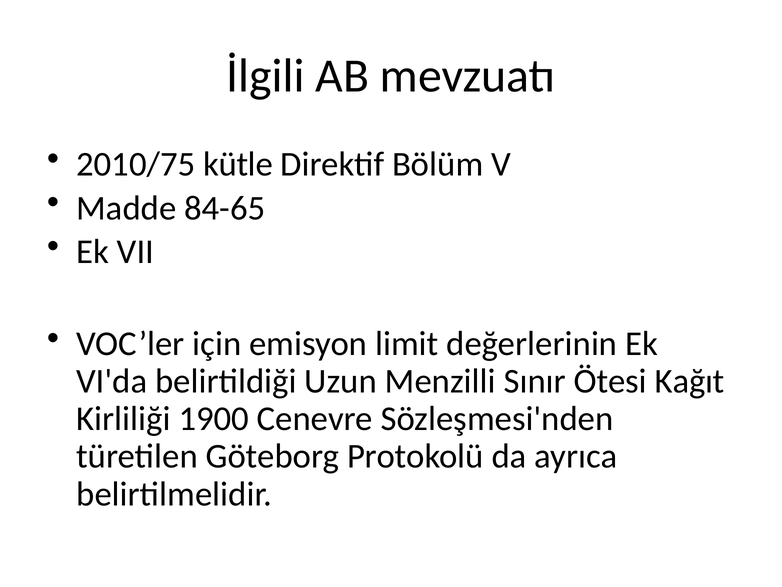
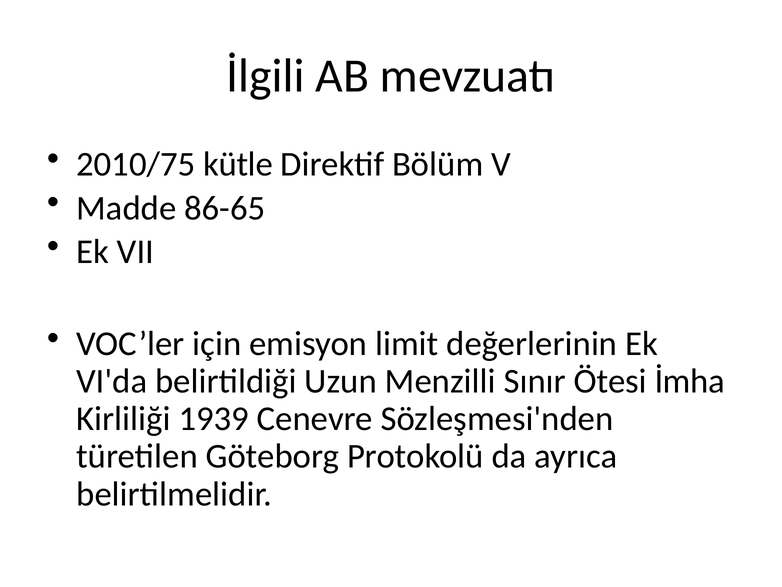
84-65: 84-65 -> 86-65
Kağıt: Kağıt -> İmha
1900: 1900 -> 1939
